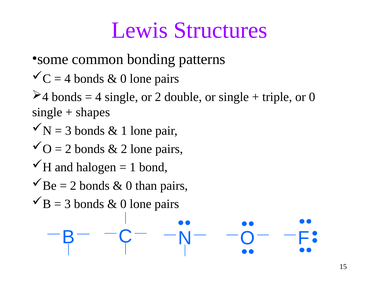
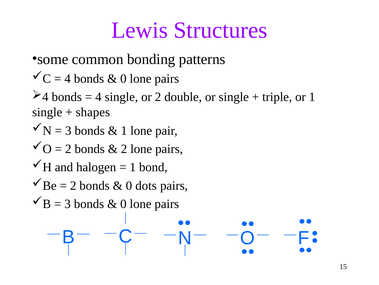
or 0: 0 -> 1
than: than -> dots
